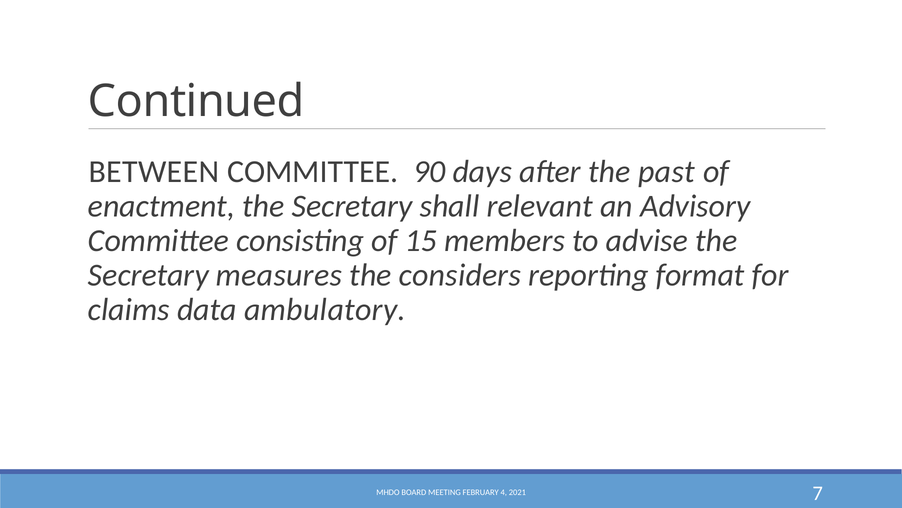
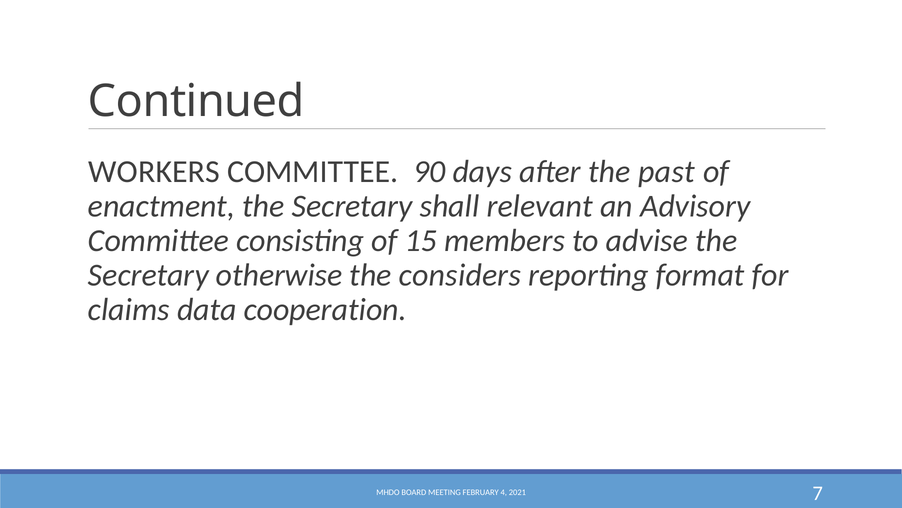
BETWEEN: BETWEEN -> WORKERS
measures: measures -> otherwise
ambulatory: ambulatory -> cooperation
